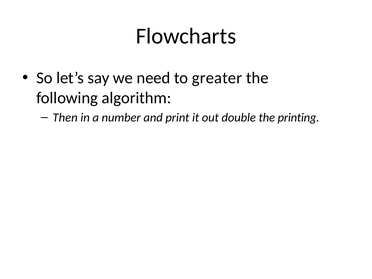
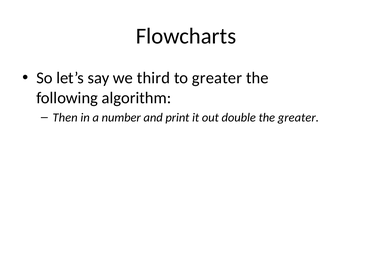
need: need -> third
the printing: printing -> greater
